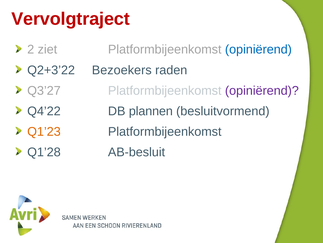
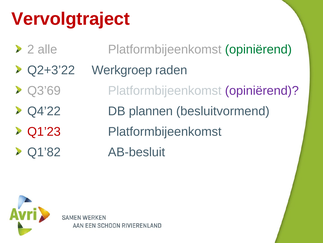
ziet: ziet -> alle
opiniërend at (258, 49) colour: blue -> green
Bezoekers: Bezoekers -> Werkgroep
Q3’27: Q3’27 -> Q3’69
Q1’23 colour: orange -> red
Q1’28: Q1’28 -> Q1’82
